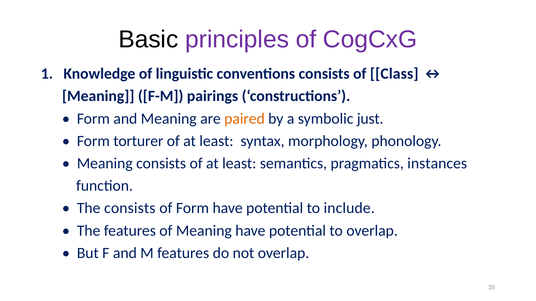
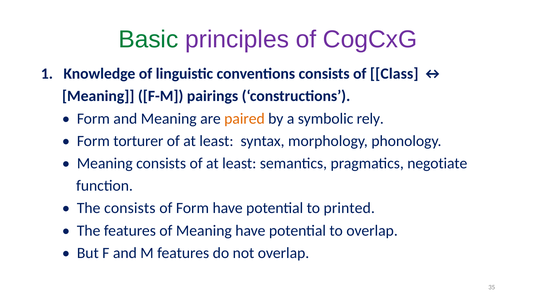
Basic colour: black -> green
just: just -> rely
instances: instances -> negotiate
include: include -> printed
